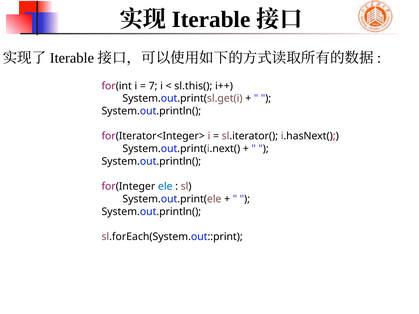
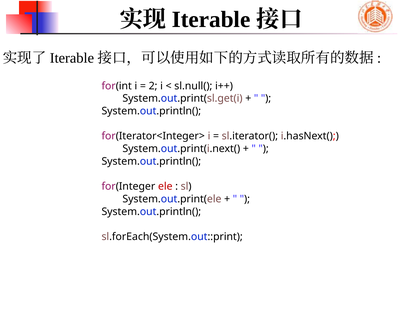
7: 7 -> 2
sl.this(: sl.this( -> sl.null(
ele colour: blue -> red
